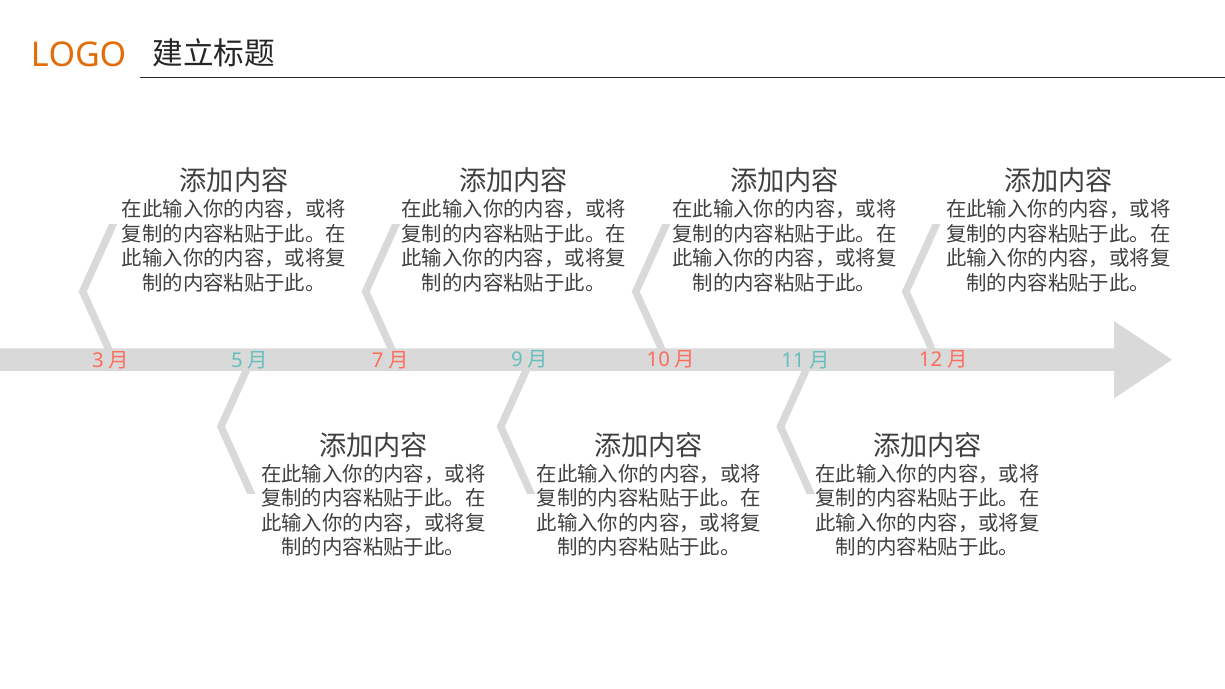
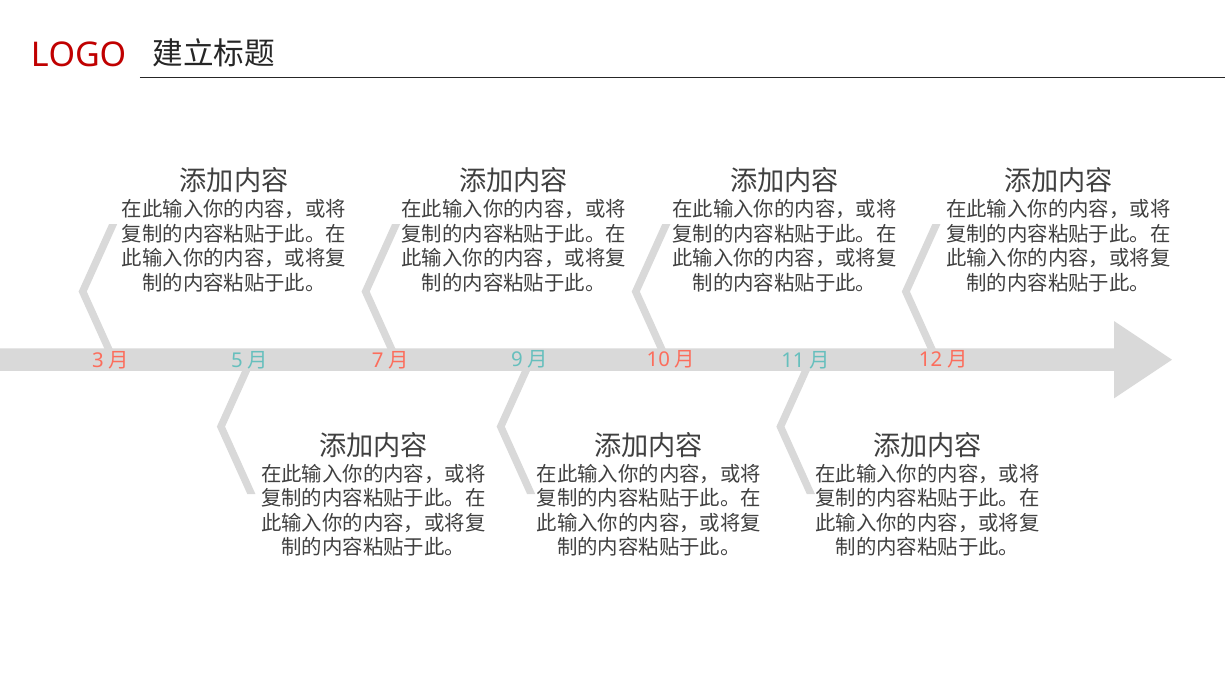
LOGO colour: orange -> red
